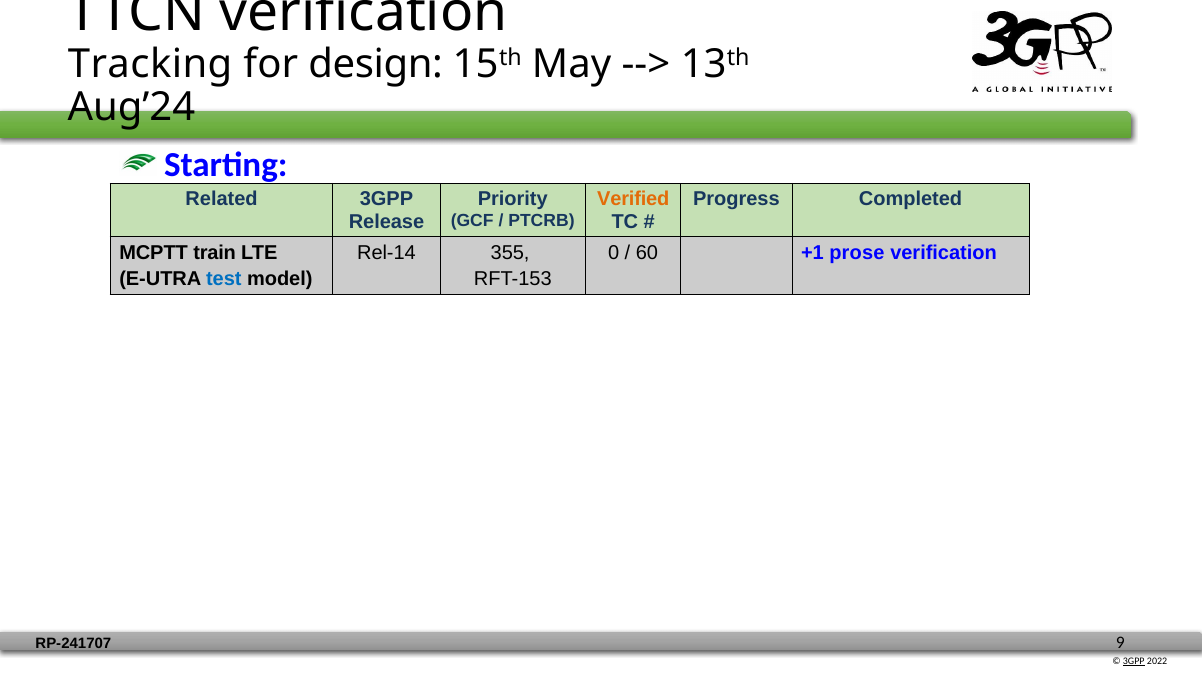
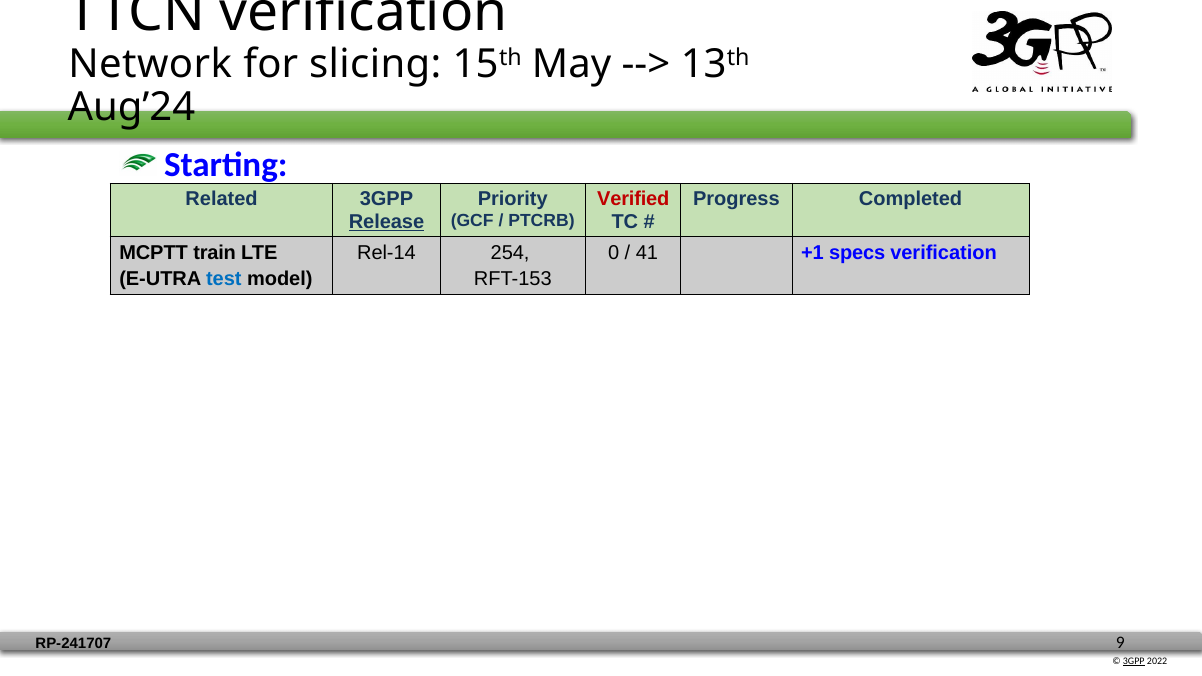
Tracking: Tracking -> Network
design: design -> slicing
Verified colour: orange -> red
Release underline: none -> present
60: 60 -> 41
prose: prose -> specs
355: 355 -> 254
